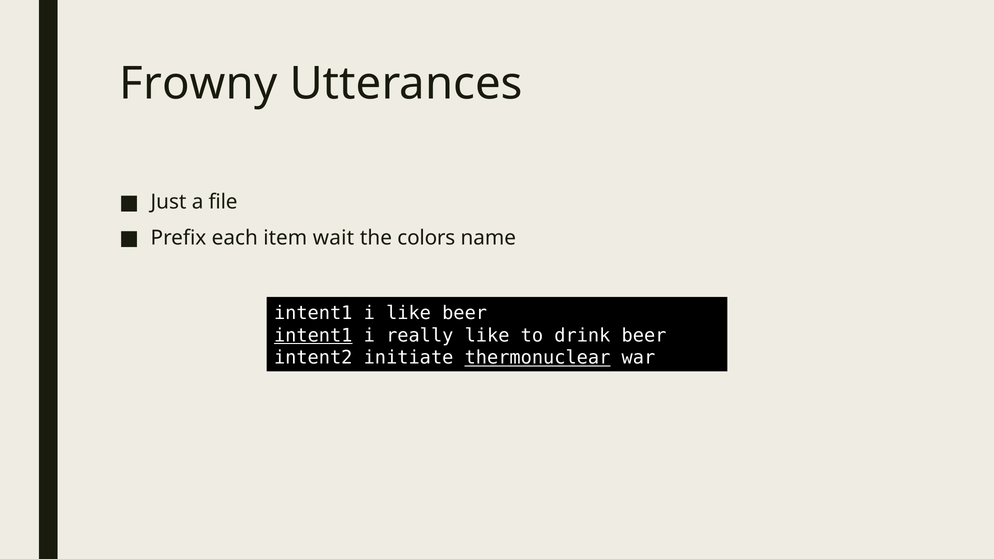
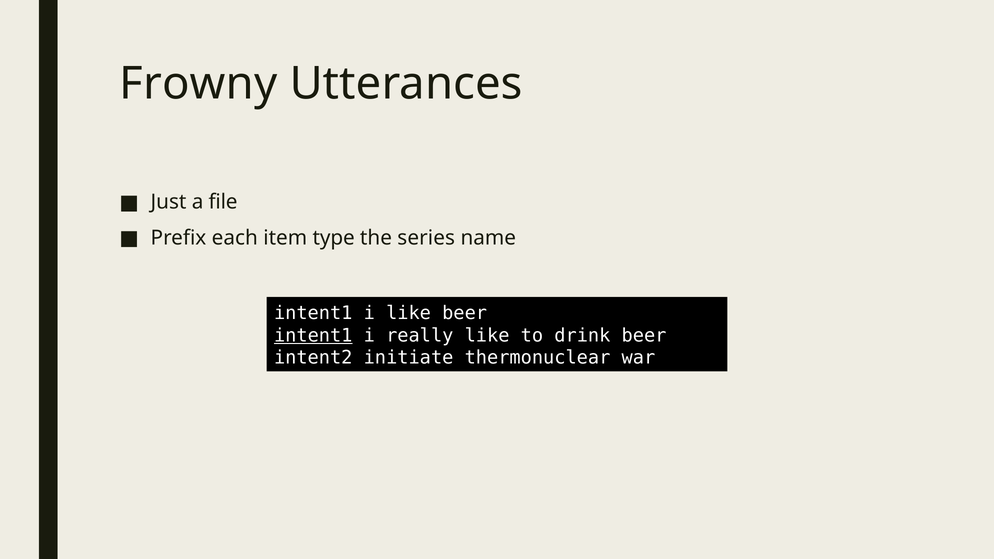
wait: wait -> type
colors: colors -> series
thermonuclear underline: present -> none
